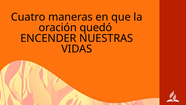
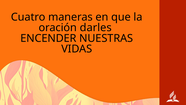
quedó: quedó -> darles
